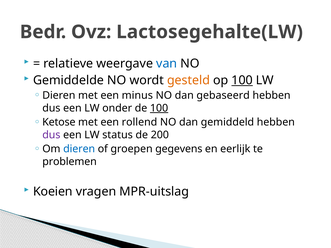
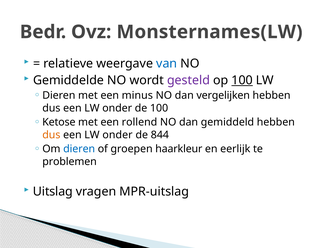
Lactosegehalte(LW: Lactosegehalte(LW -> Monsternames(LW
gesteld colour: orange -> purple
gebaseerd: gebaseerd -> vergelijken
100 at (159, 108) underline: present -> none
dus at (51, 135) colour: purple -> orange
status at (118, 135): status -> onder
200: 200 -> 844
gegevens: gegevens -> haarkleur
Koeien: Koeien -> Uitslag
